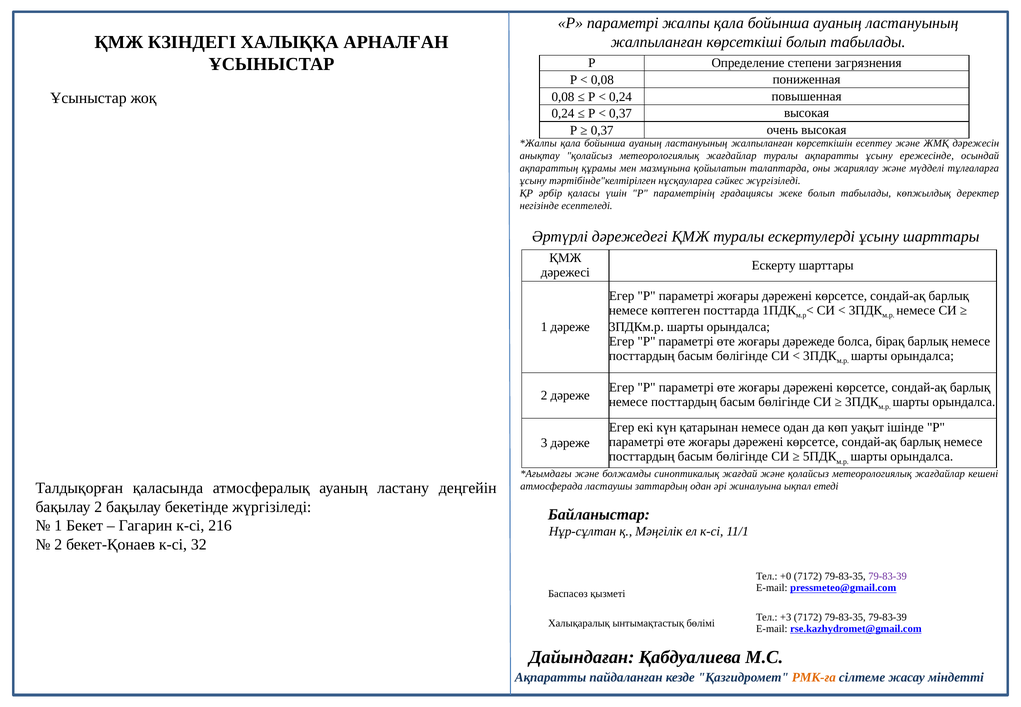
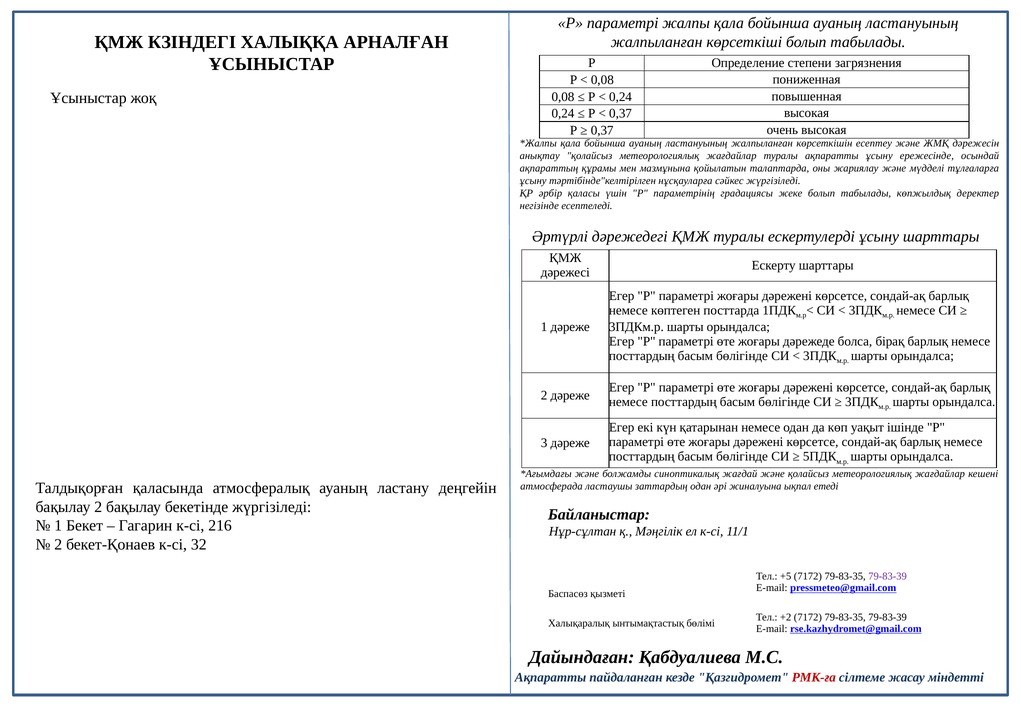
+0: +0 -> +5
+3: +3 -> +2
РМК-ға colour: orange -> red
